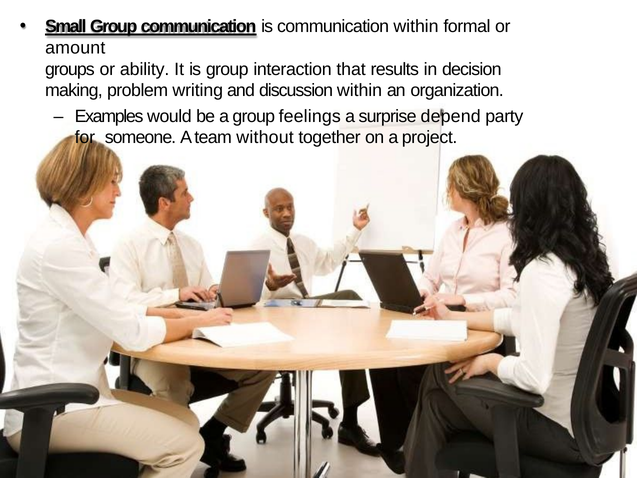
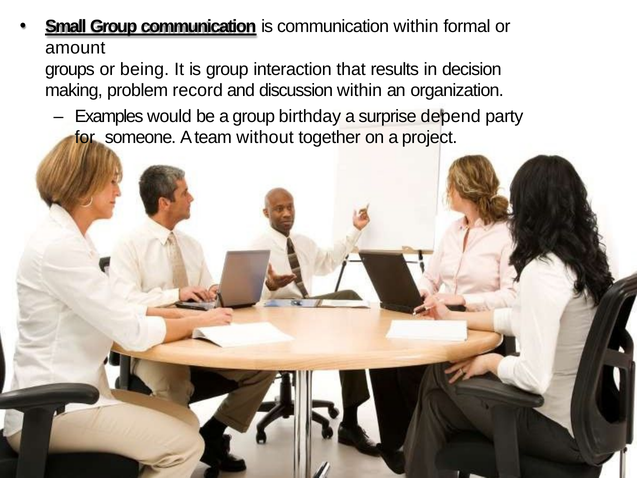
ability: ability -> being
writing: writing -> record
feelings: feelings -> birthday
